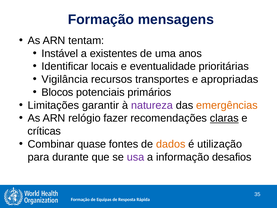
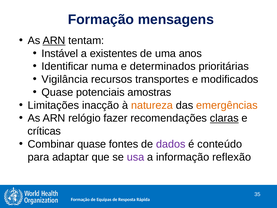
ARN at (54, 40) underline: none -> present
locais: locais -> numa
eventualidade: eventualidade -> determinados
apropriadas: apropriadas -> modificados
Blocos at (57, 92): Blocos -> Quase
primários: primários -> amostras
garantir: garantir -> inacção
natureza colour: purple -> orange
dados colour: orange -> purple
utilização: utilização -> conteúdo
durante: durante -> adaptar
desafios: desafios -> reflexão
